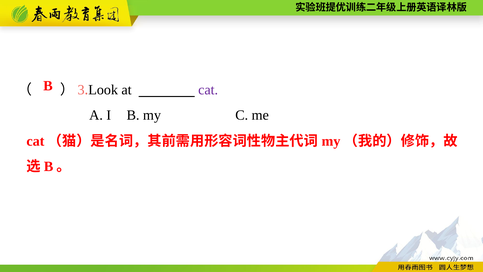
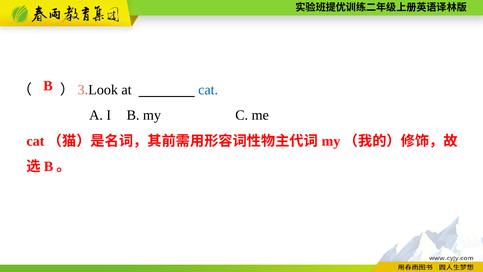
cat at (208, 90) colour: purple -> blue
